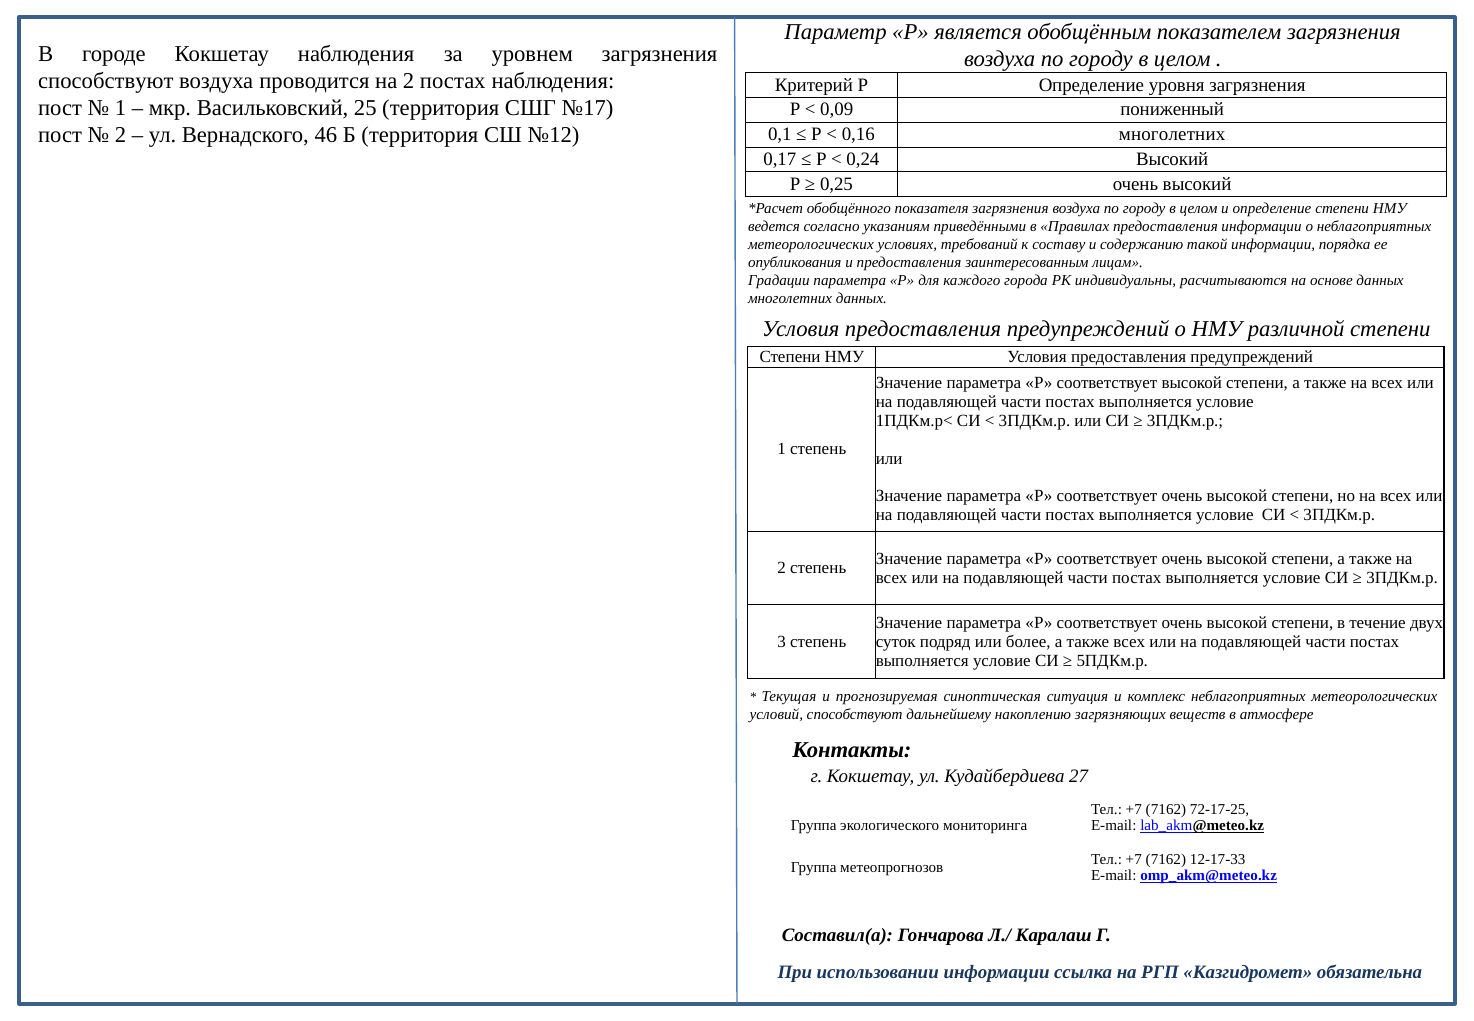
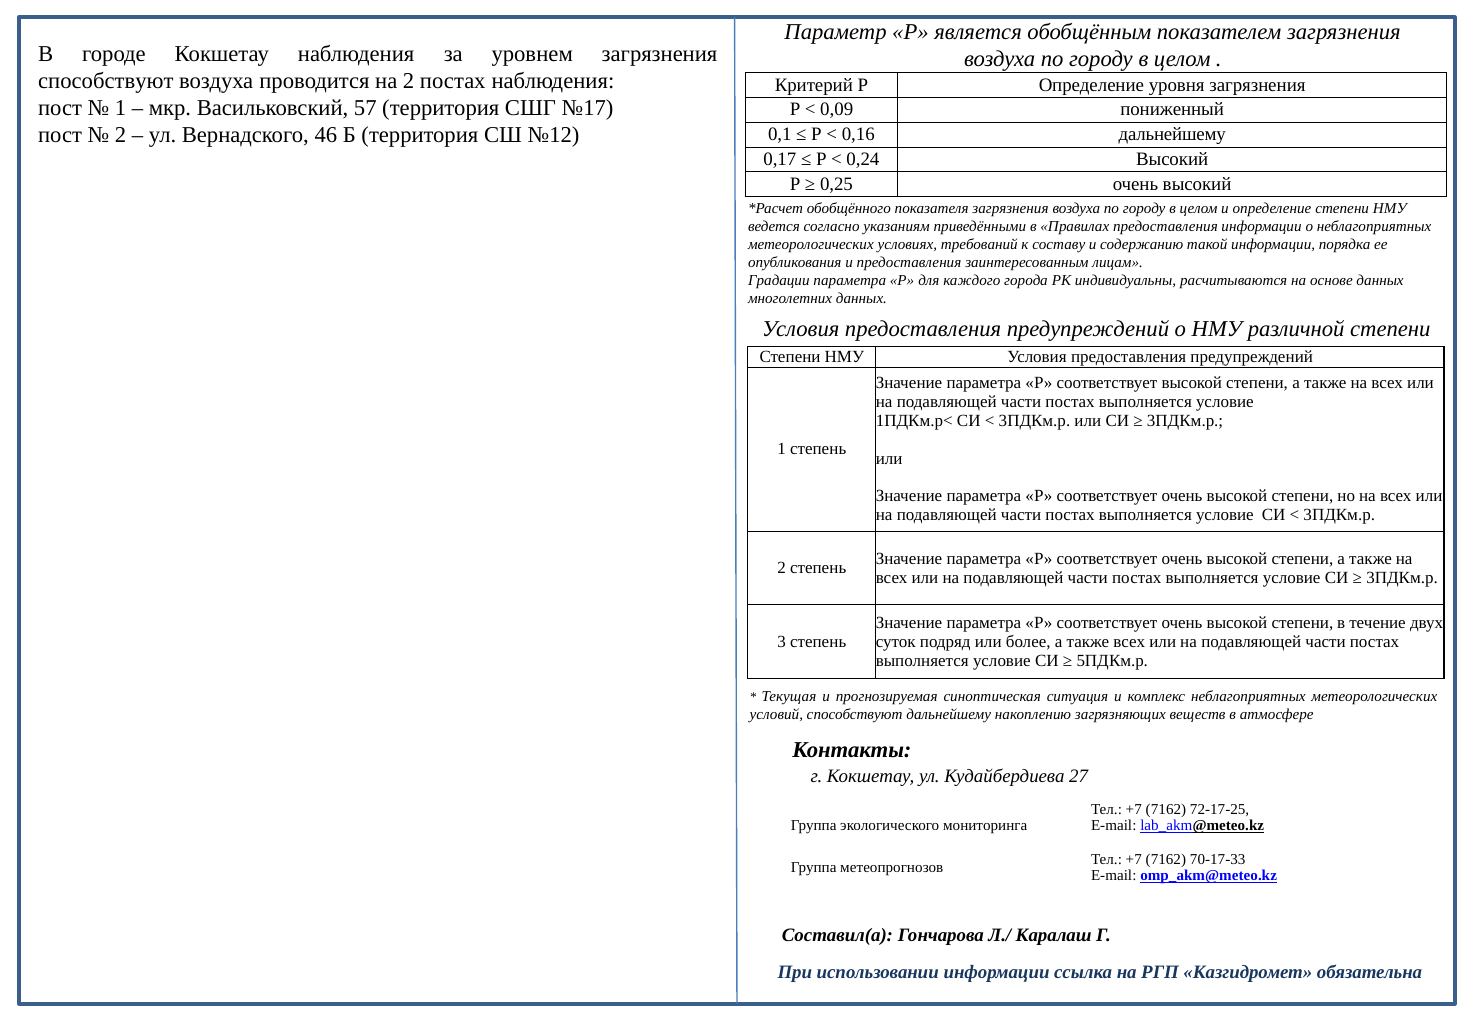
25: 25 -> 57
0,16 многолетних: многолетних -> дальнейшему
12-17-33: 12-17-33 -> 70-17-33
